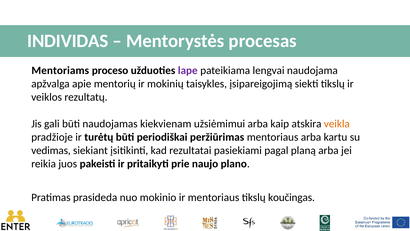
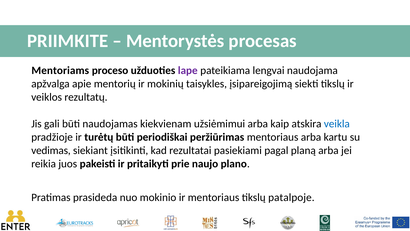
INDIVIDAS: INDIVIDAS -> PRIIMKITE
veikla colour: orange -> blue
koučingas: koučingas -> patalpoje
